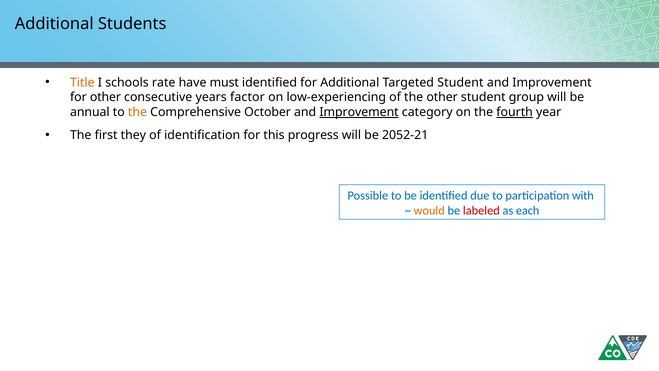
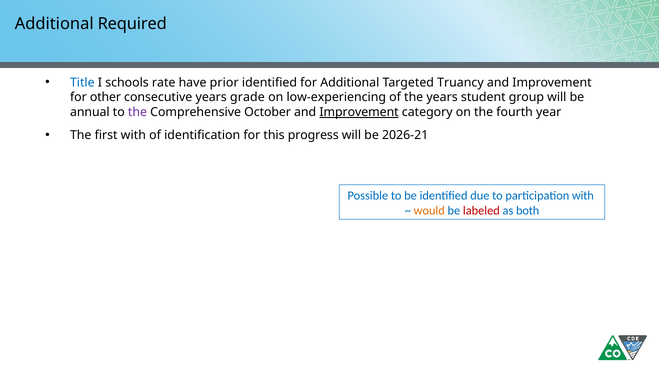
Students: Students -> Required
Title colour: orange -> blue
must: must -> prior
Targeted Student: Student -> Truancy
factor: factor -> grade
the other: other -> years
the at (137, 112) colour: orange -> purple
fourth underline: present -> none
first they: they -> with
2052-21: 2052-21 -> 2026-21
each: each -> both
